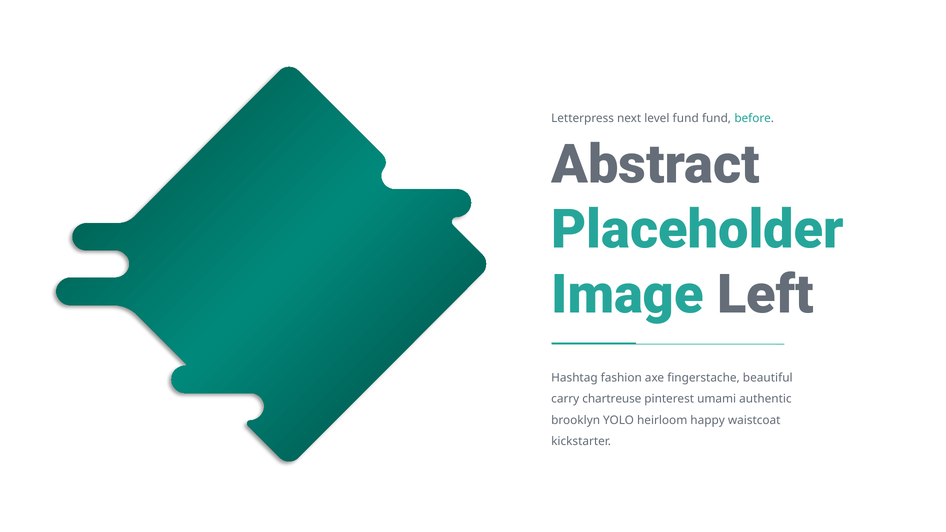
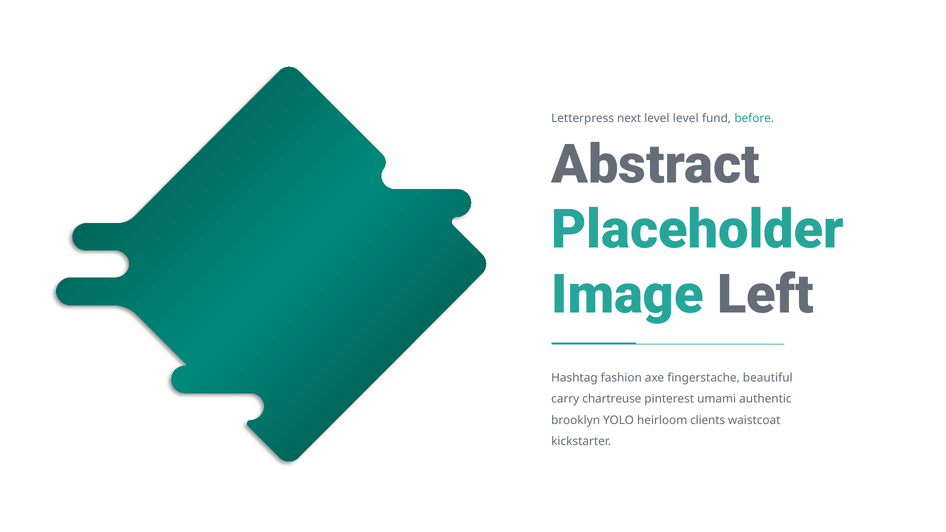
level fund: fund -> level
happy: happy -> clients
